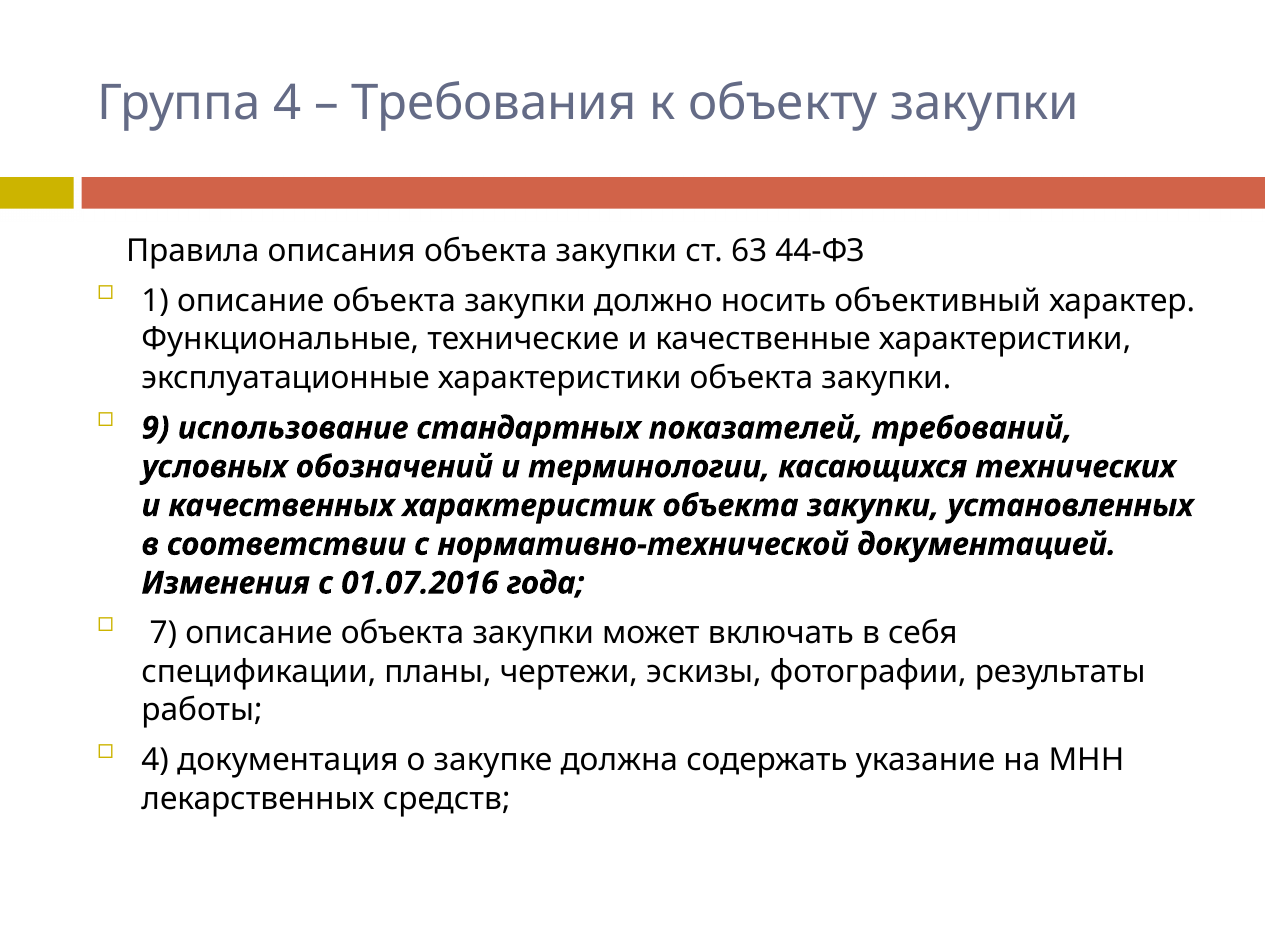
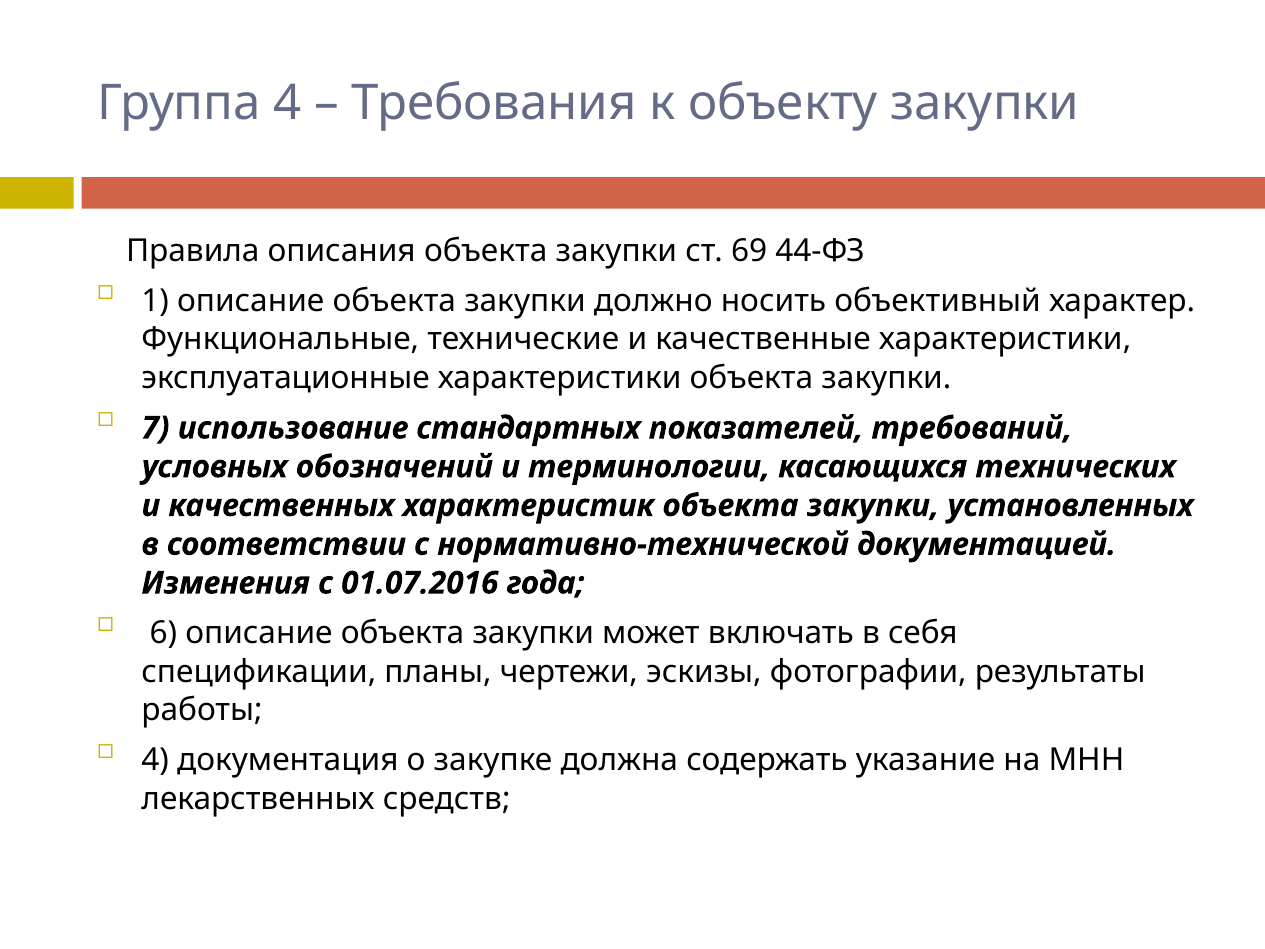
63: 63 -> 69
9: 9 -> 7
7: 7 -> 6
